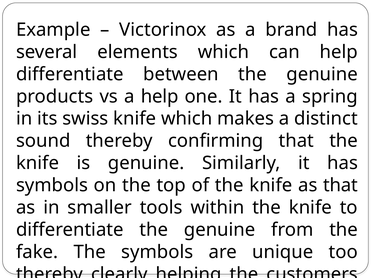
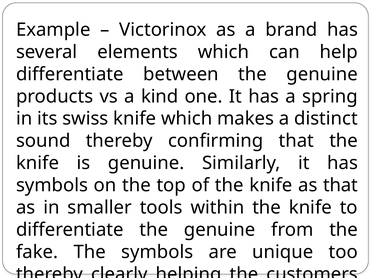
a help: help -> kind
